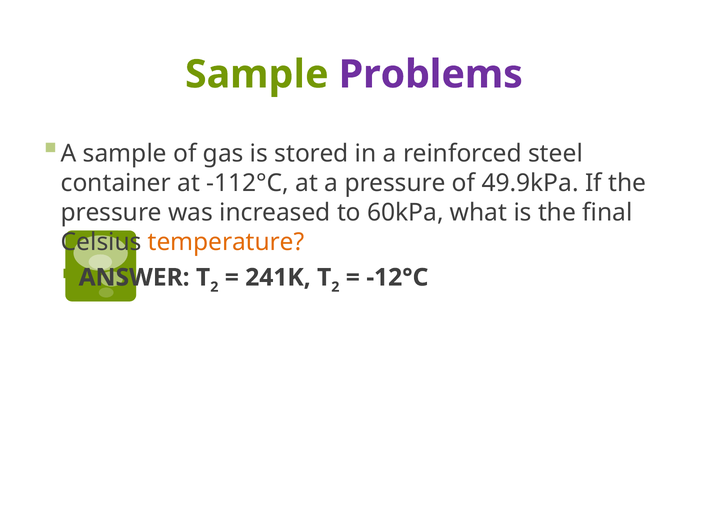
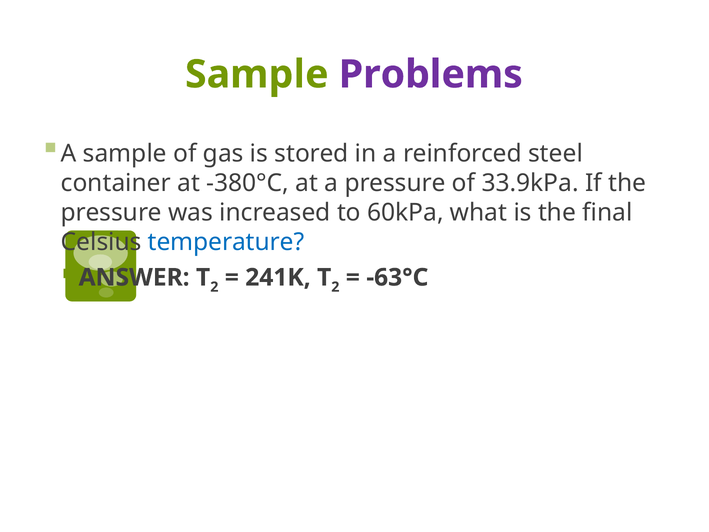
-112°C: -112°C -> -380°C
49.9kPa: 49.9kPa -> 33.9kPa
temperature colour: orange -> blue
-12°C: -12°C -> -63°C
